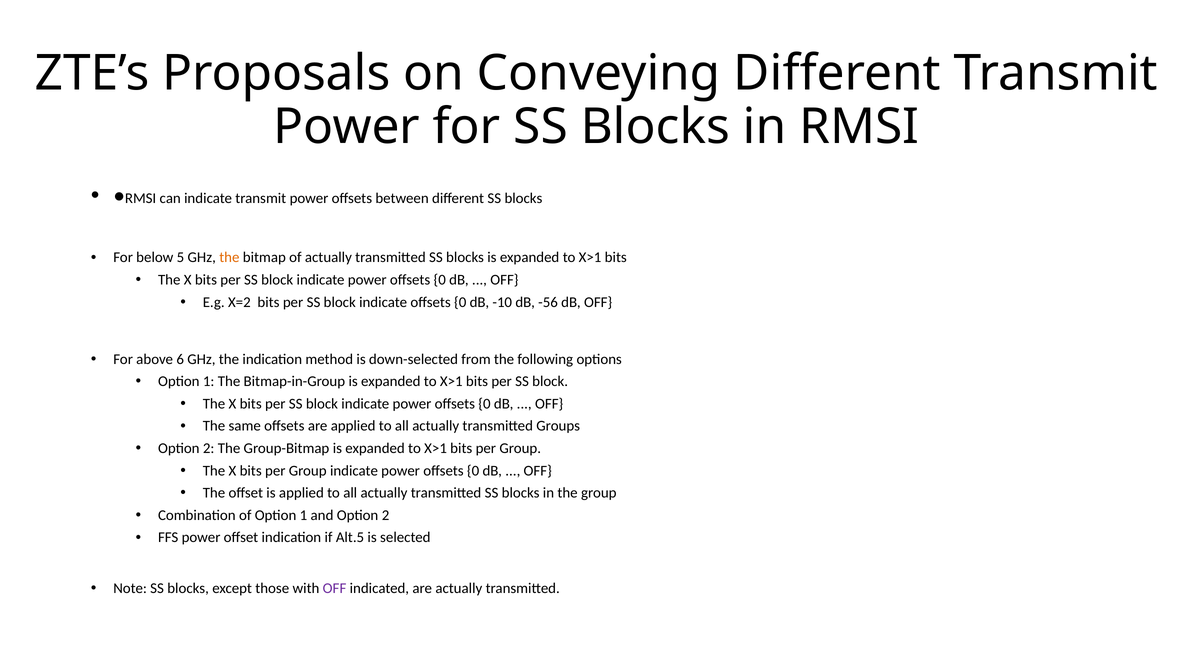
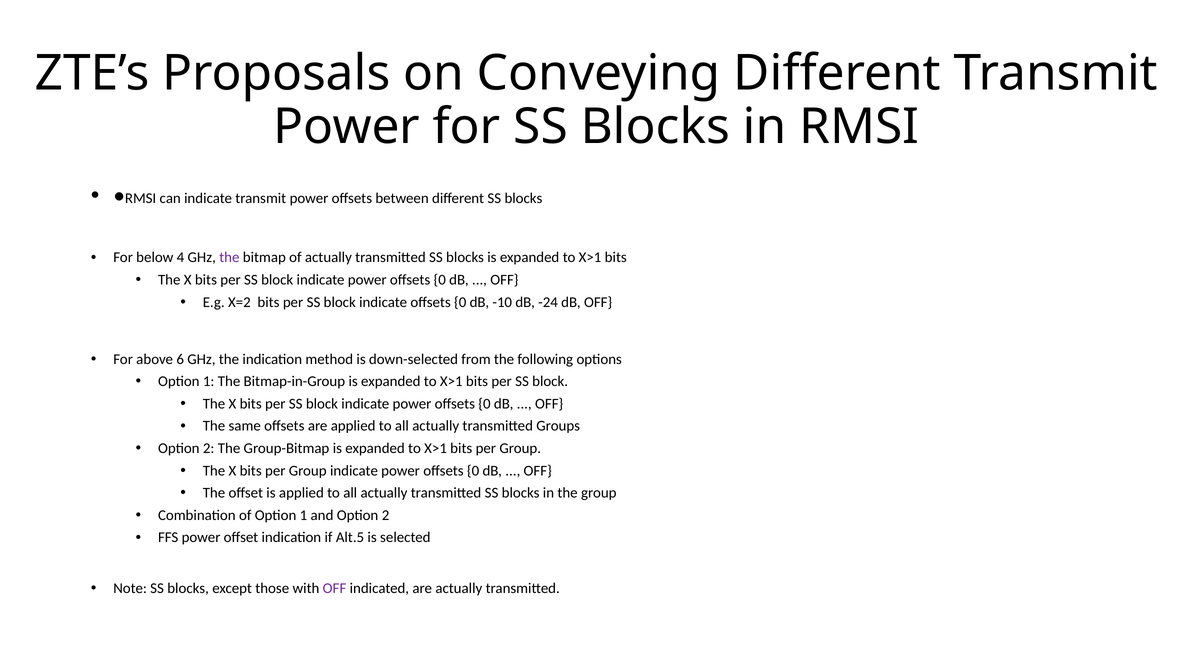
5: 5 -> 4
the at (229, 258) colour: orange -> purple
-56: -56 -> -24
